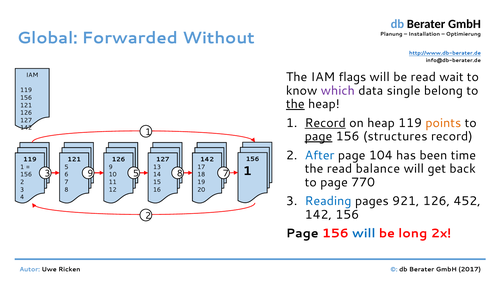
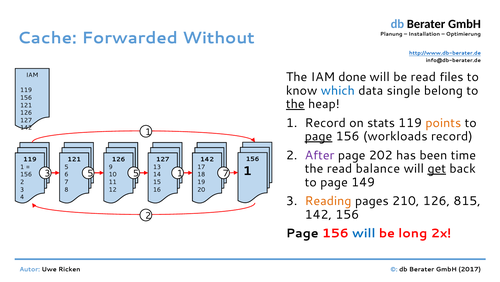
Global: Global -> Cache
flags: flags -> done
wait: wait -> files
which colour: purple -> blue
Record at (325, 123) underline: present -> none
on heap: heap -> stats
structures: structures -> workloads
After colour: blue -> purple
104: 104 -> 202
get underline: none -> present
3 9: 9 -> 5
5 8: 8 -> 1
770: 770 -> 149
Reading colour: blue -> orange
921: 921 -> 210
452: 452 -> 815
